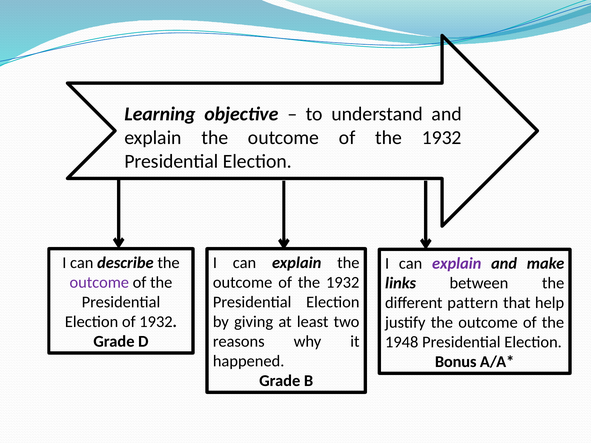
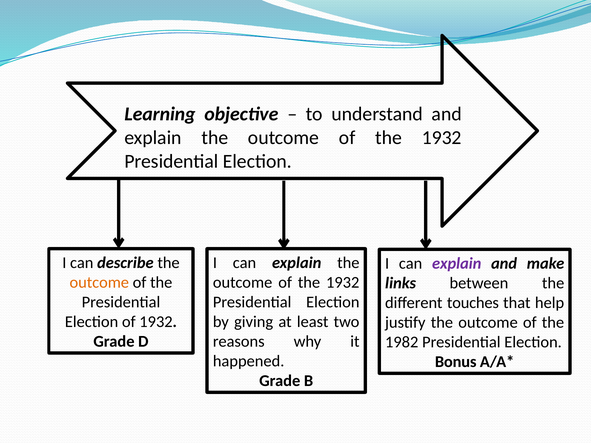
outcome at (99, 283) colour: purple -> orange
pattern: pattern -> touches
1948: 1948 -> 1982
